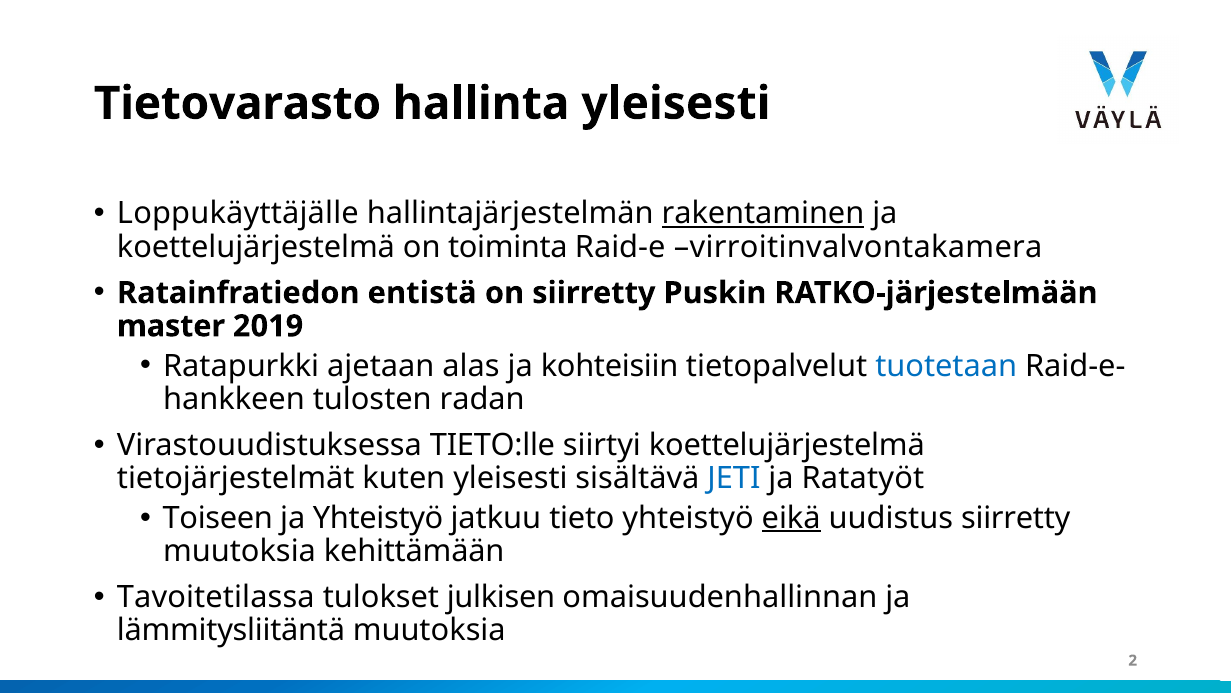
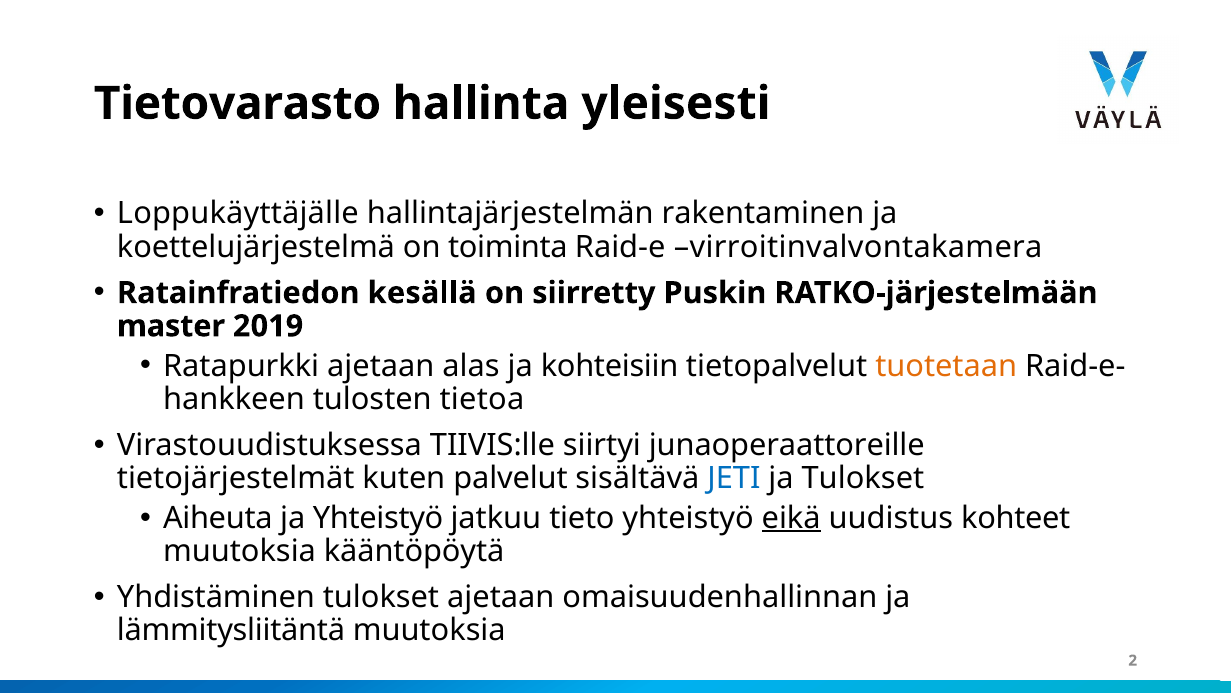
rakentaminen underline: present -> none
entistä: entistä -> kesällä
tuotetaan colour: blue -> orange
radan: radan -> tietoa
TIETO:lle: TIETO:lle -> TIIVIS:lle
siirtyi koettelujärjestelmä: koettelujärjestelmä -> junaoperaattoreille
kuten yleisesti: yleisesti -> palvelut
ja Ratatyöt: Ratatyöt -> Tulokset
Toiseen: Toiseen -> Aiheuta
uudistus siirretty: siirretty -> kohteet
kehittämään: kehittämään -> kääntöpöytä
Tavoitetilassa: Tavoitetilassa -> Yhdistäminen
tulokset julkisen: julkisen -> ajetaan
